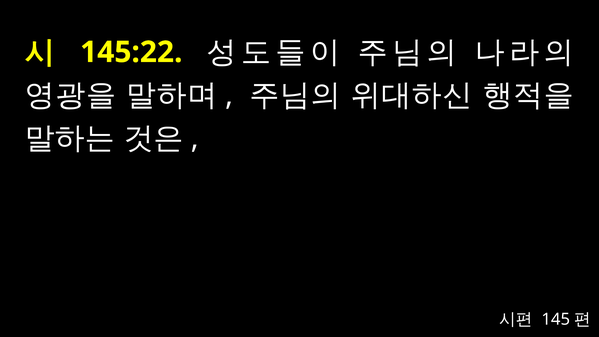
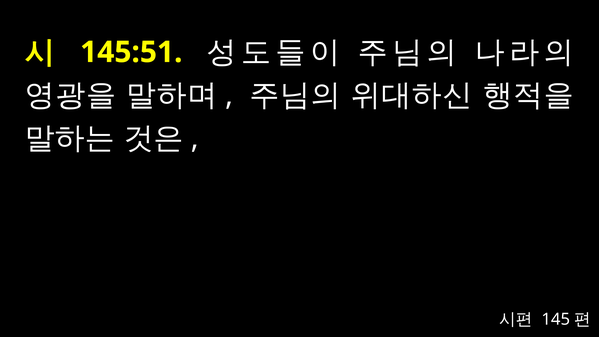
145:22: 145:22 -> 145:51
